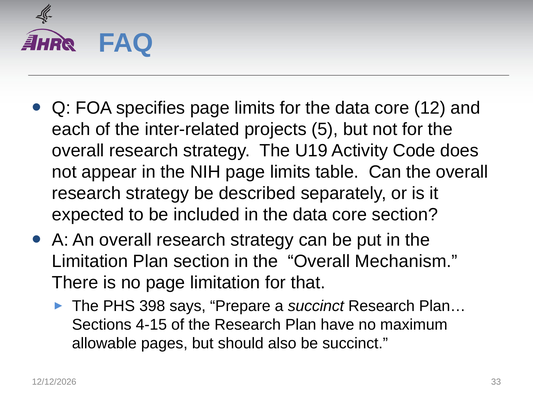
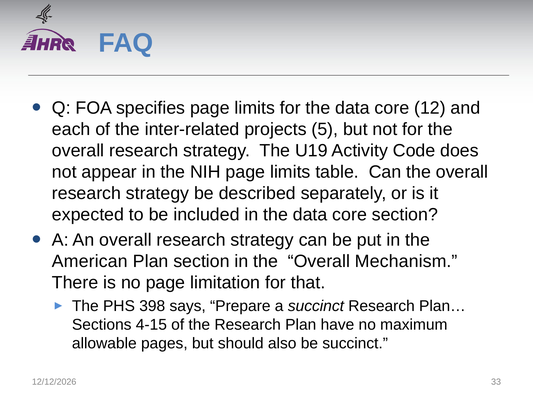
Limitation at (90, 261): Limitation -> American
